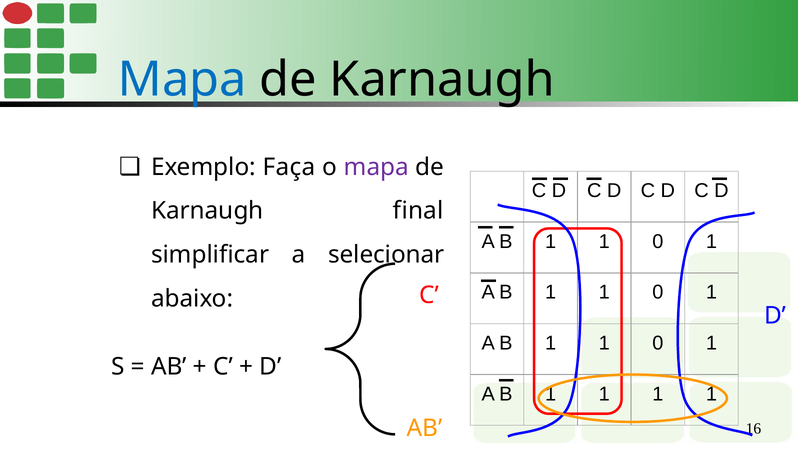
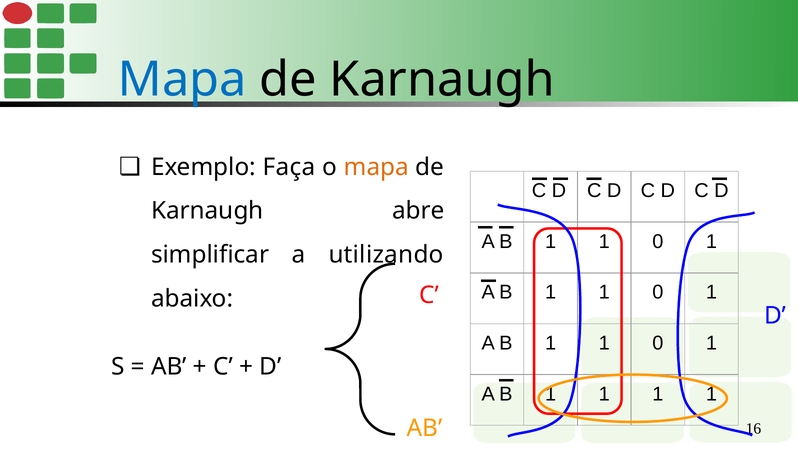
mapa at (376, 167) colour: purple -> orange
final: final -> abre
selecionar: selecionar -> utilizando
